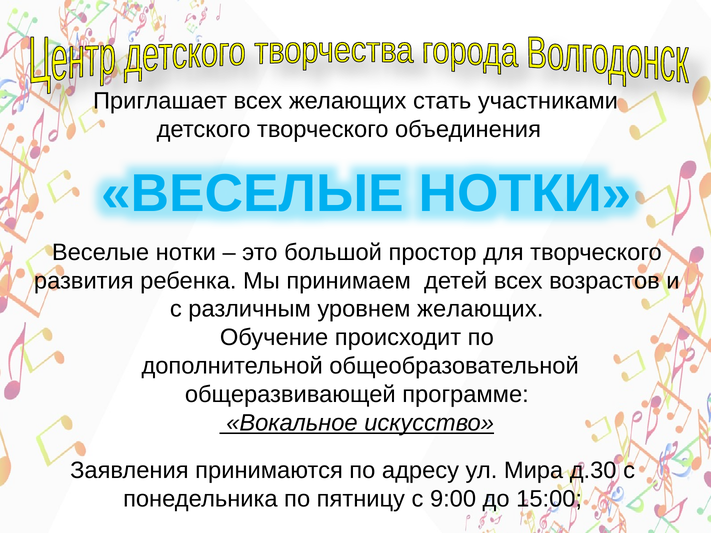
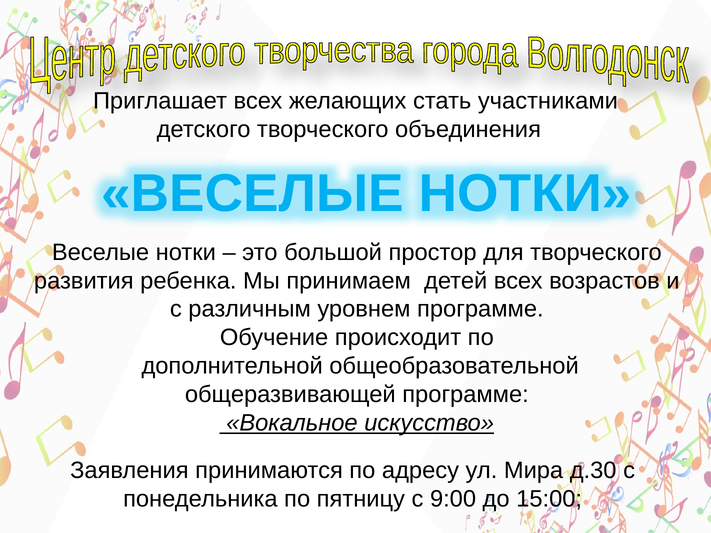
уровнем желающих: желающих -> программе
